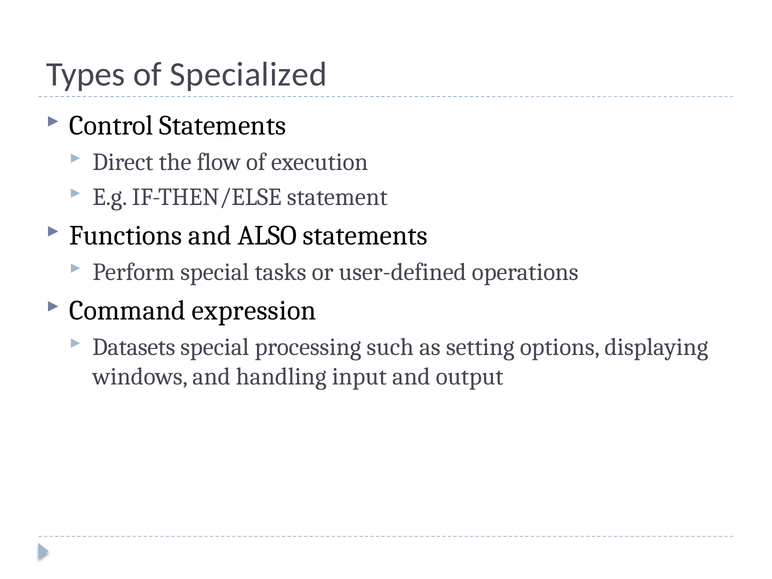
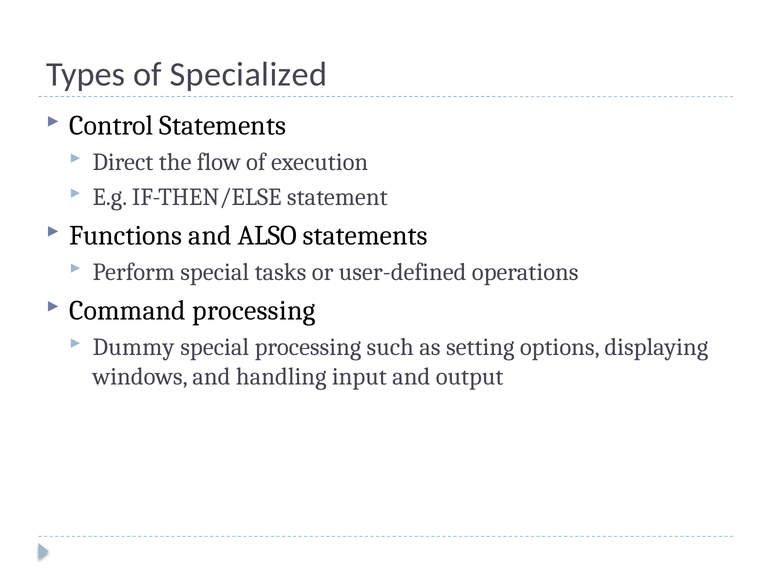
Command expression: expression -> processing
Datasets: Datasets -> Dummy
